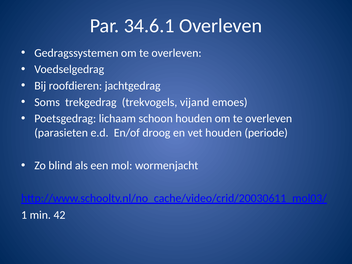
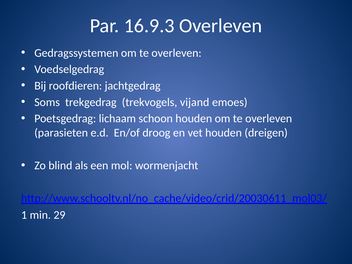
34.6.1: 34.6.1 -> 16.9.3
periode: periode -> dreigen
42: 42 -> 29
